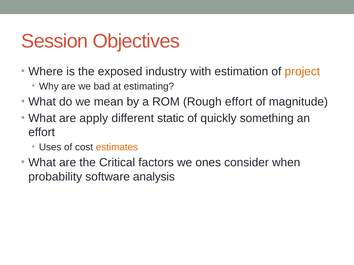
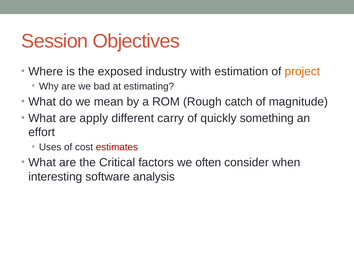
Rough effort: effort -> catch
static: static -> carry
estimates colour: orange -> red
ones: ones -> often
probability: probability -> interesting
